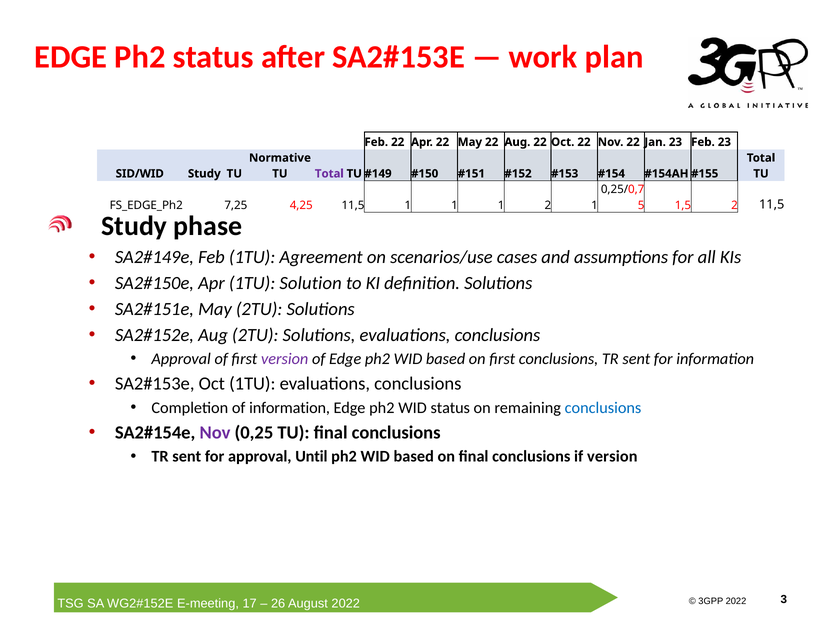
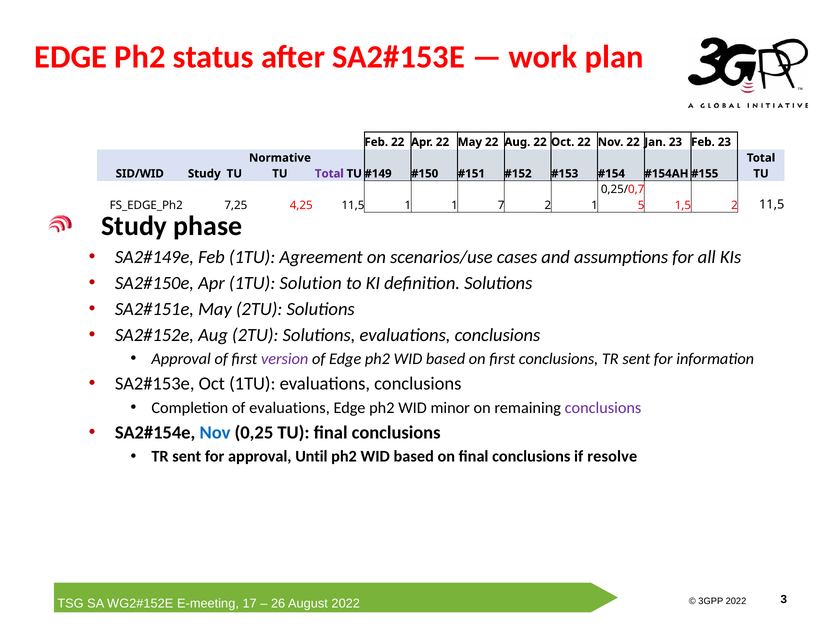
1 1 1: 1 -> 7
of information: information -> evaluations
WID status: status -> minor
conclusions at (603, 408) colour: blue -> purple
Nov at (215, 433) colour: purple -> blue
if version: version -> resolve
